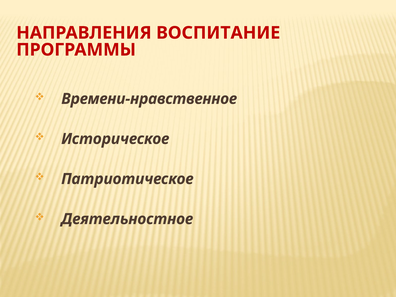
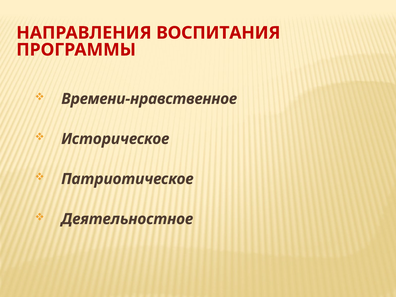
ВОСПИТАНИЕ: ВОСПИТАНИЕ -> ВОСПИТАНИЯ
